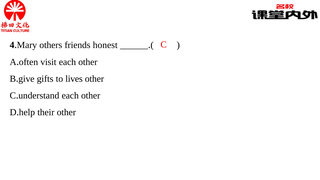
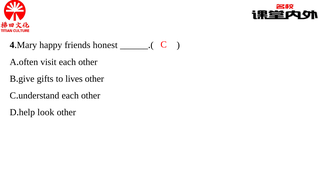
others: others -> happy
their: their -> look
